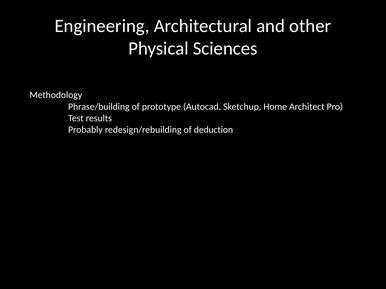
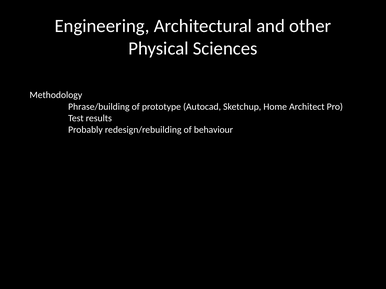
deduction: deduction -> behaviour
